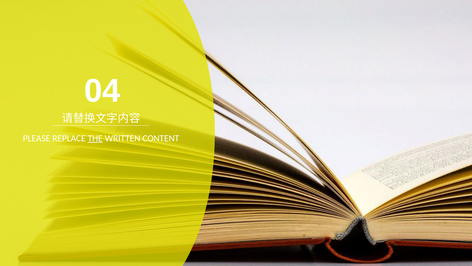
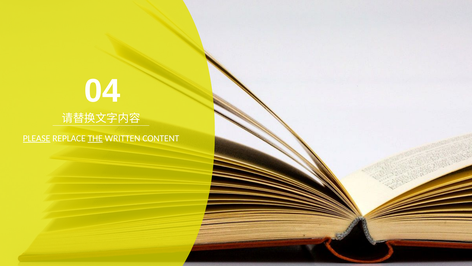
PLEASE underline: none -> present
